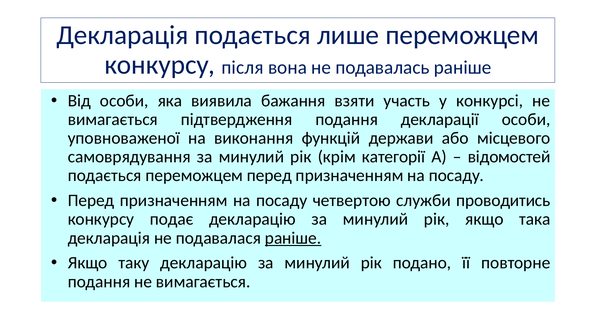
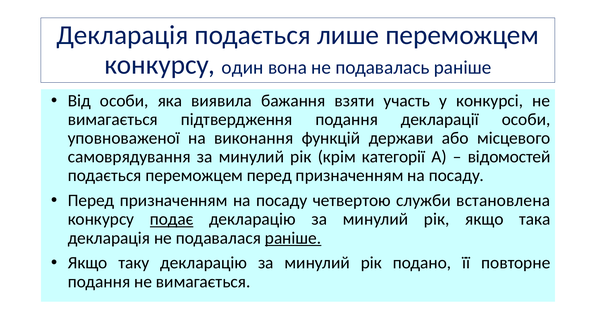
після: після -> один
проводитись: проводитись -> встановлена
подає underline: none -> present
